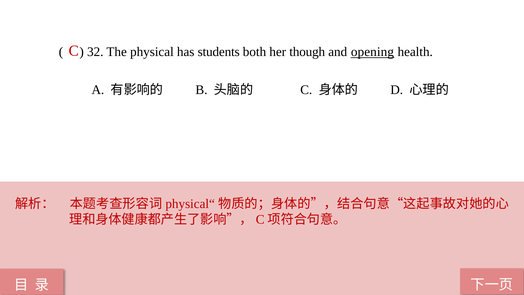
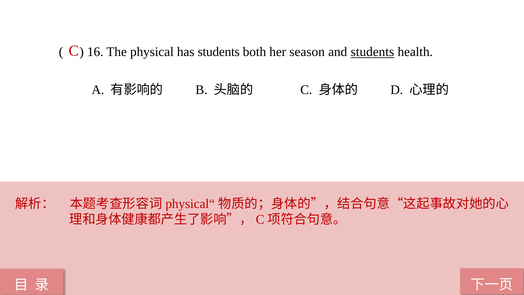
32: 32 -> 16
though: though -> season
and opening: opening -> students
